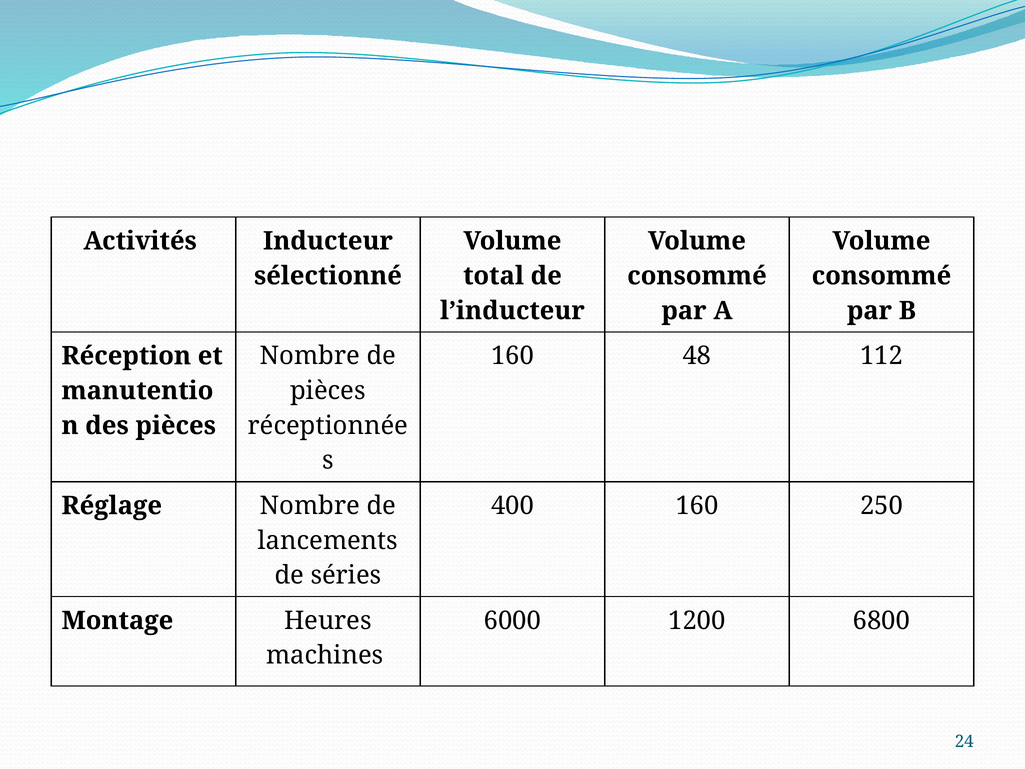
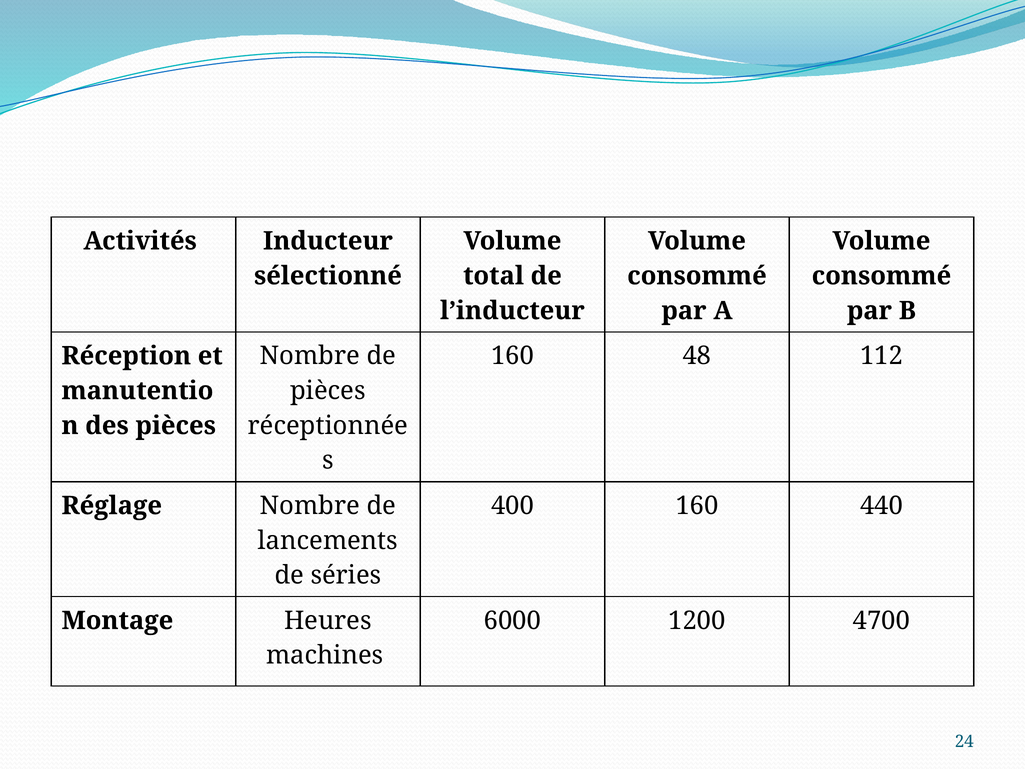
250: 250 -> 440
6800: 6800 -> 4700
